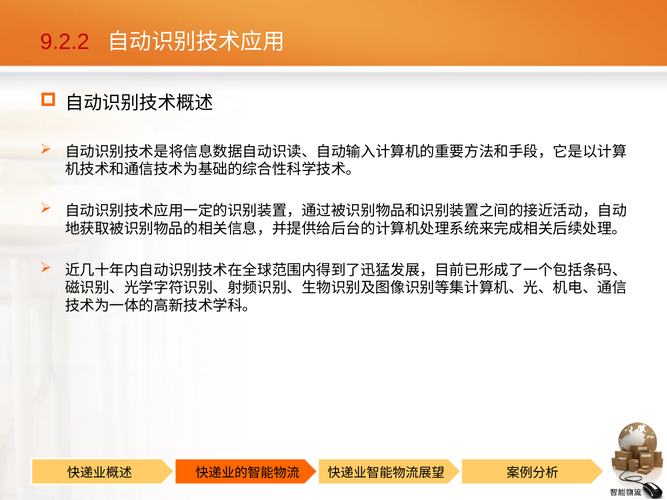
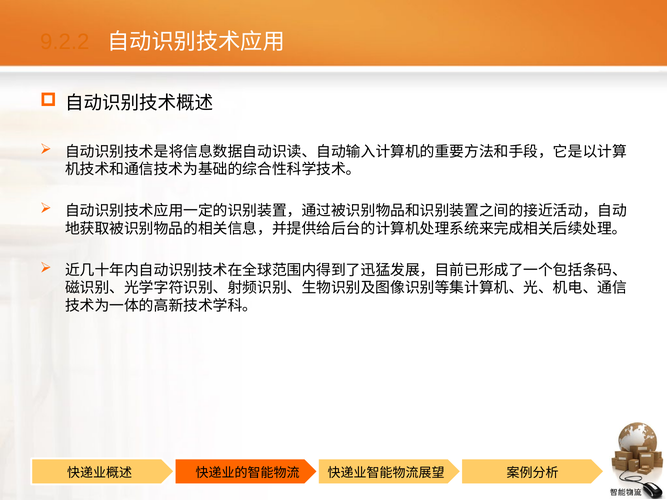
9.2.2 colour: red -> orange
